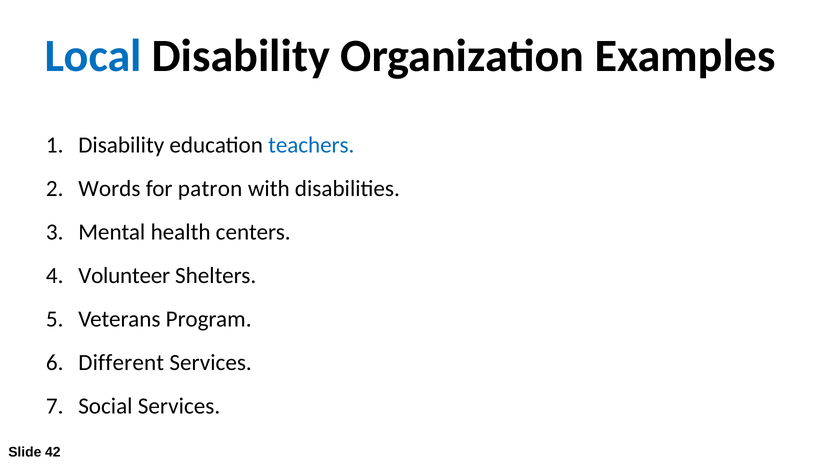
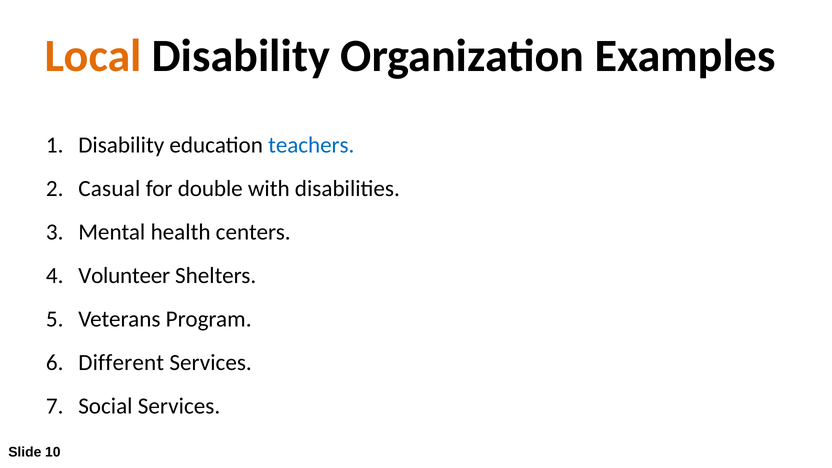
Local colour: blue -> orange
Words: Words -> Casual
patron: patron -> double
42: 42 -> 10
